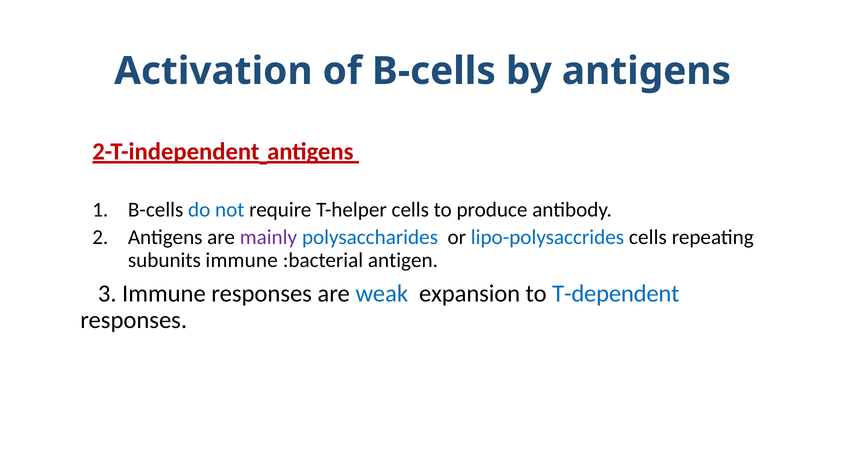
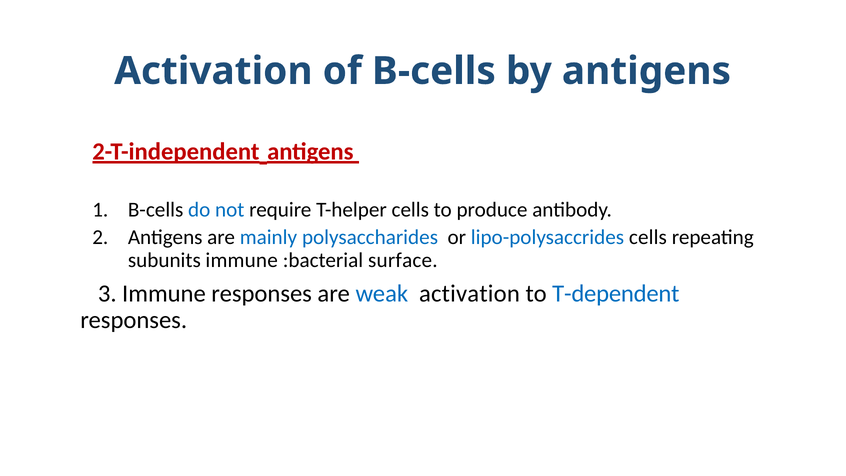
mainly colour: purple -> blue
antigen: antigen -> surface
weak expansion: expansion -> activation
